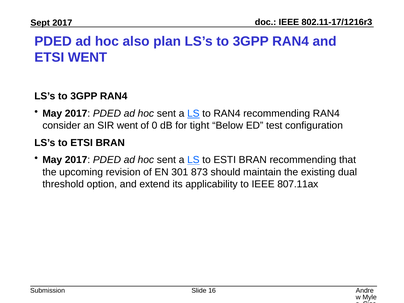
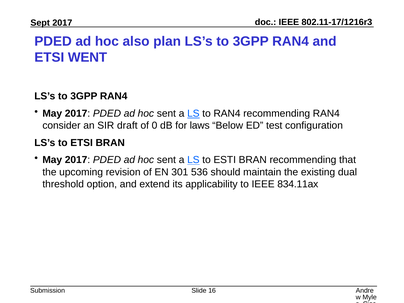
SIR went: went -> draft
tight: tight -> laws
873: 873 -> 536
807.11ax: 807.11ax -> 834.11ax
